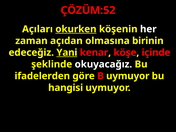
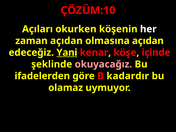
ÇÖZÜM:52: ÇÖZÜM:52 -> ÇÖZÜM:10
okurken underline: present -> none
olmasına birinin: birinin -> açıdan
okuyacağız colour: white -> pink
B uymuyor: uymuyor -> kadardır
hangisi: hangisi -> olamaz
